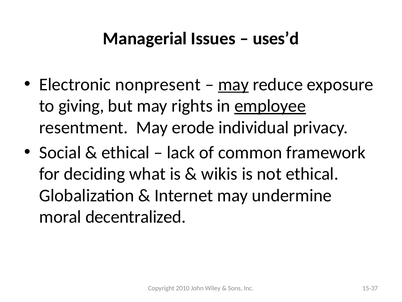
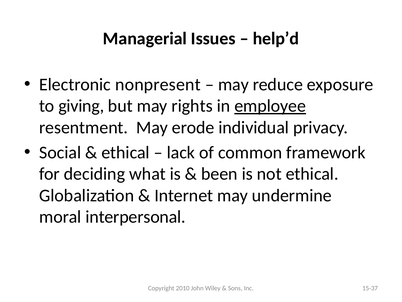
uses’d: uses’d -> help’d
may at (233, 84) underline: present -> none
wikis: wikis -> been
decentralized: decentralized -> interpersonal
